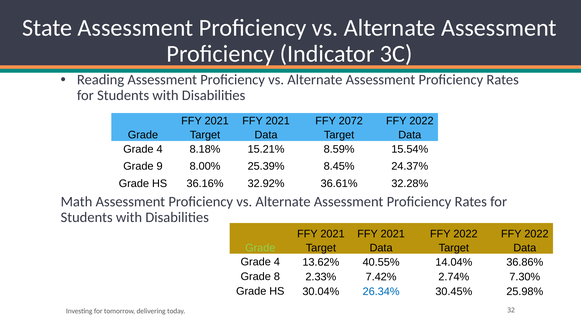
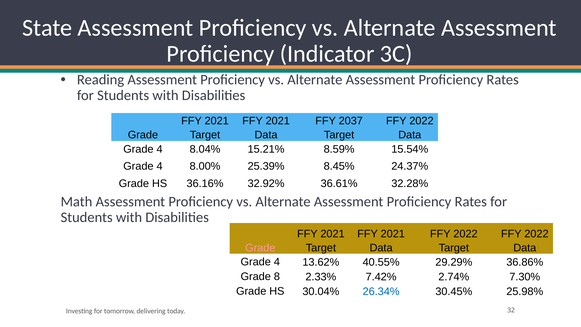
2072: 2072 -> 2037
8.18%: 8.18% -> 8.04%
9 at (160, 166): 9 -> 4
Grade at (260, 248) colour: light green -> pink
14.04%: 14.04% -> 29.29%
